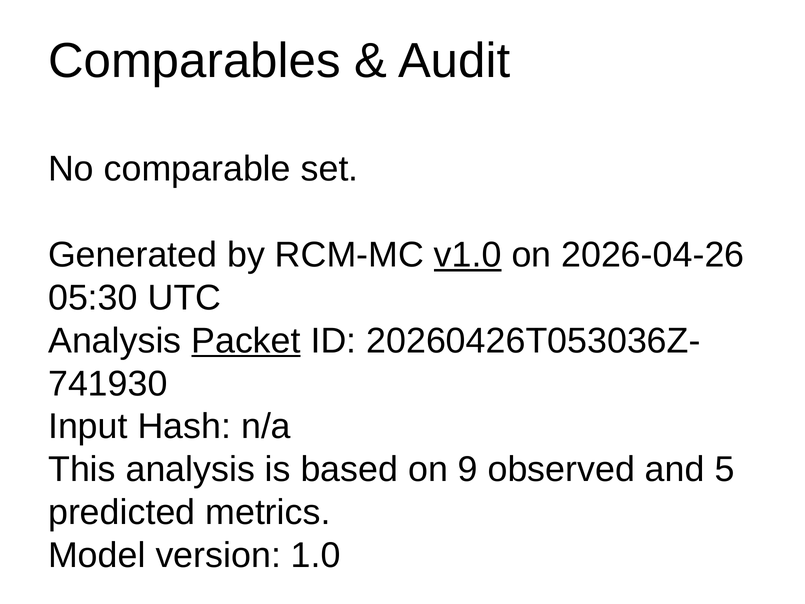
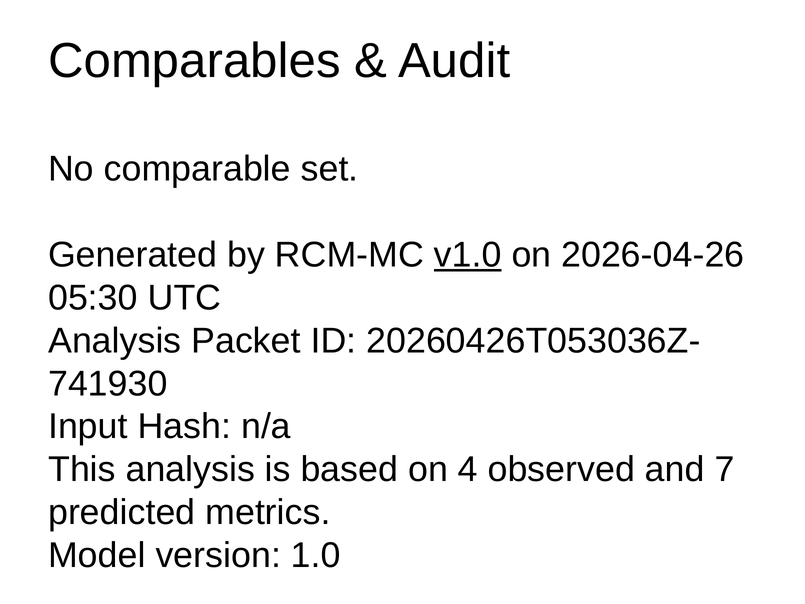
Packet underline: present -> none
9: 9 -> 4
5: 5 -> 7
